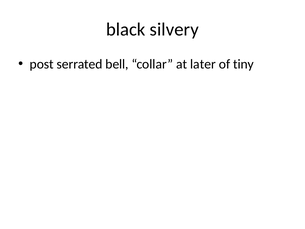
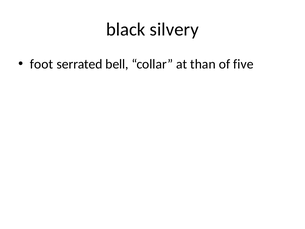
post: post -> foot
later: later -> than
tiny: tiny -> five
